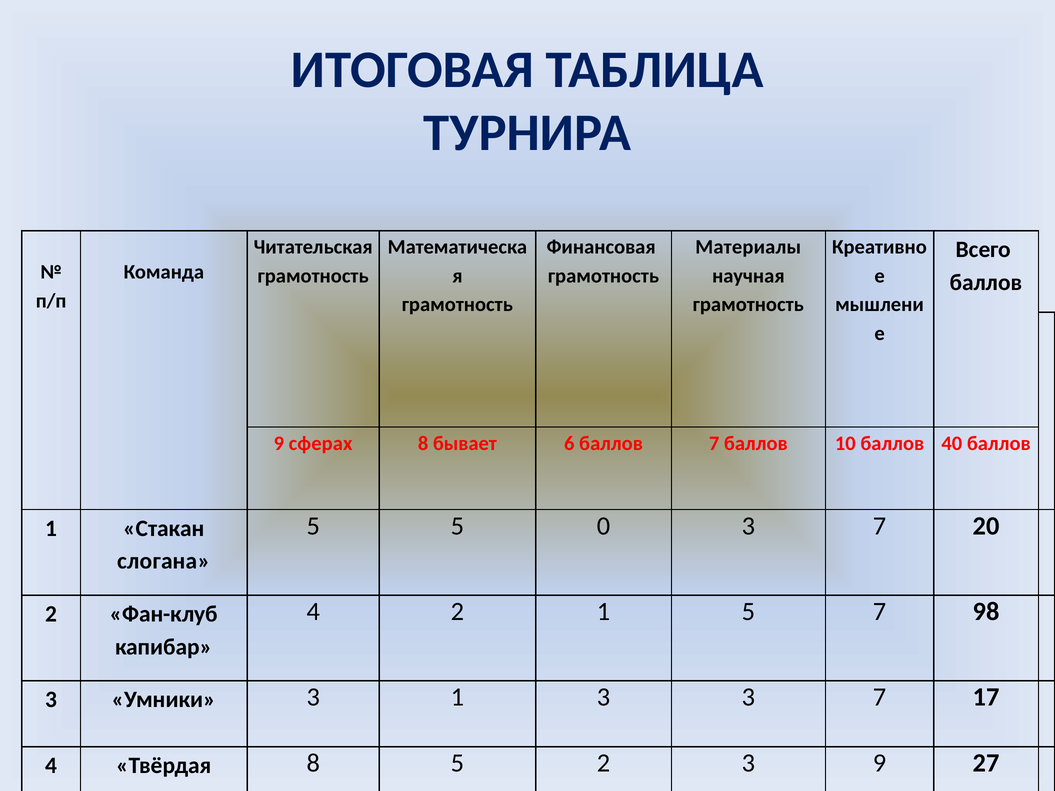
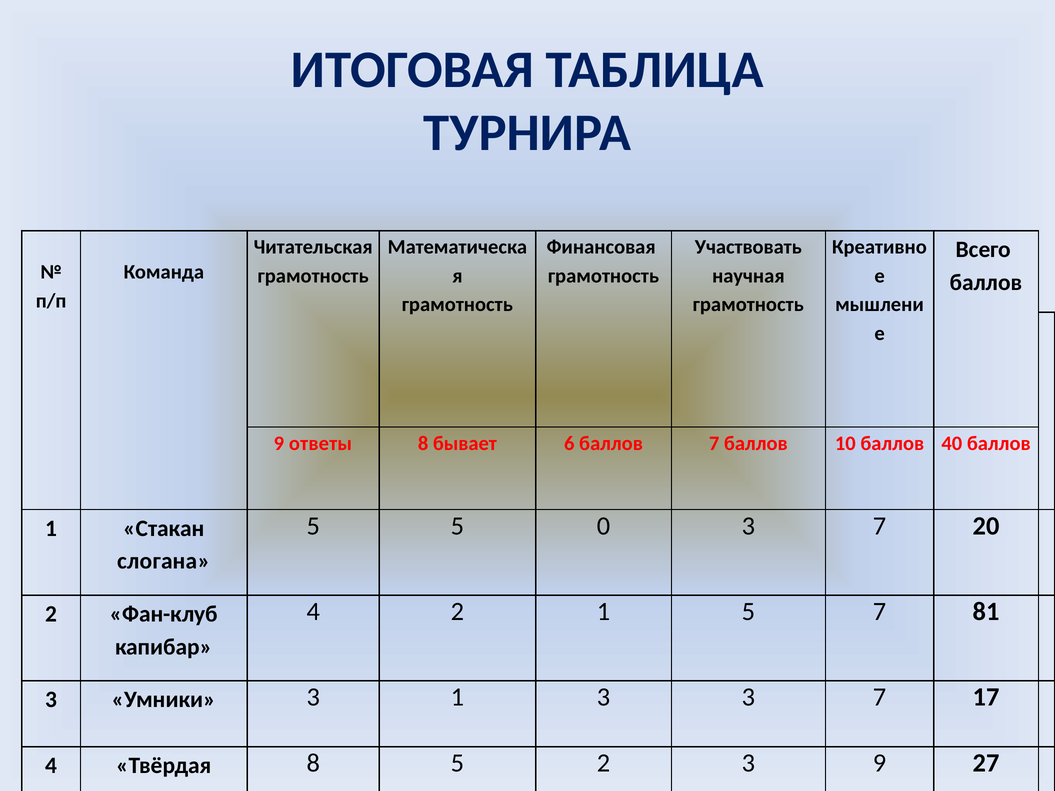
Материалы: Материалы -> Участвовать
сферах: сферах -> ответы
98: 98 -> 81
